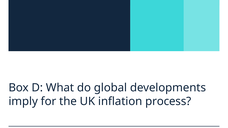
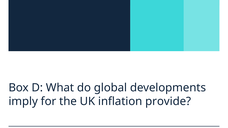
process: process -> provide
